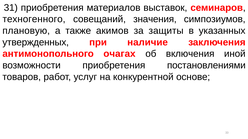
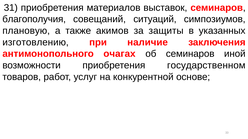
техногенного: техногенного -> благополучия
значения: значения -> ситуаций
утвержденных: утвержденных -> изготовлению
об включения: включения -> семинаров
постановлениями: постановлениями -> государственном
